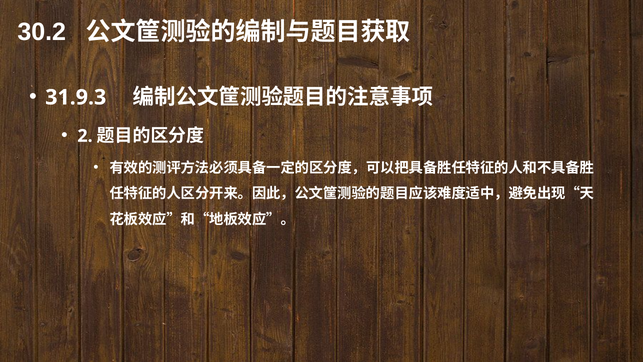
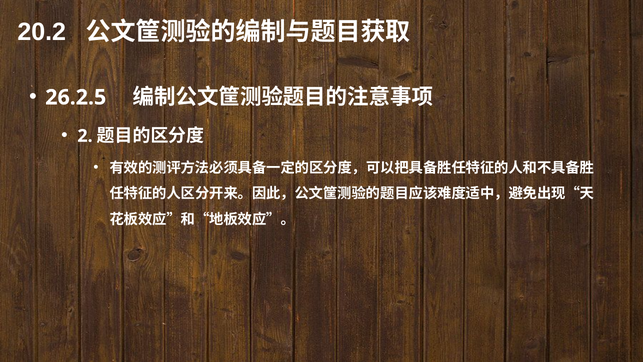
30.2: 30.2 -> 20.2
31.9.3: 31.9.3 -> 26.2.5
